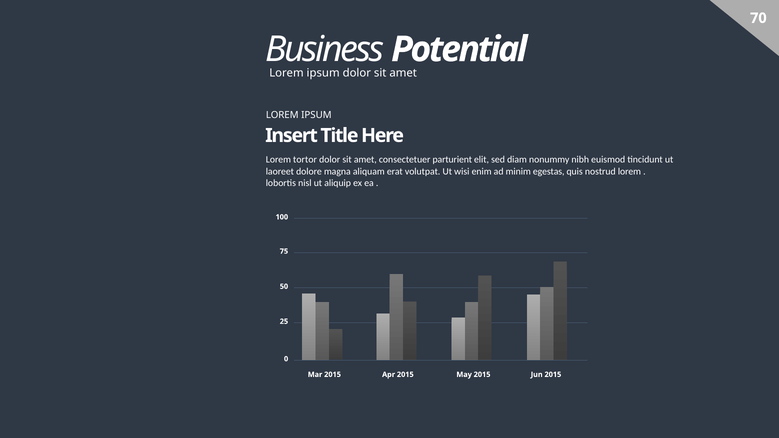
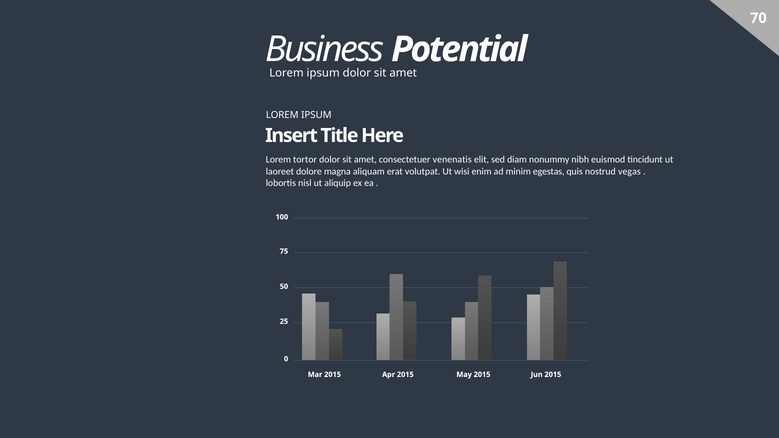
parturient: parturient -> venenatis
nostrud lorem: lorem -> vegas
